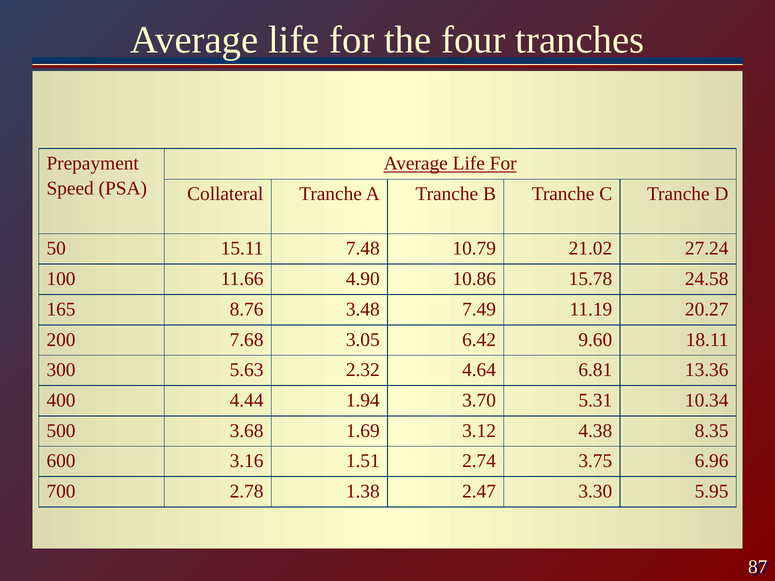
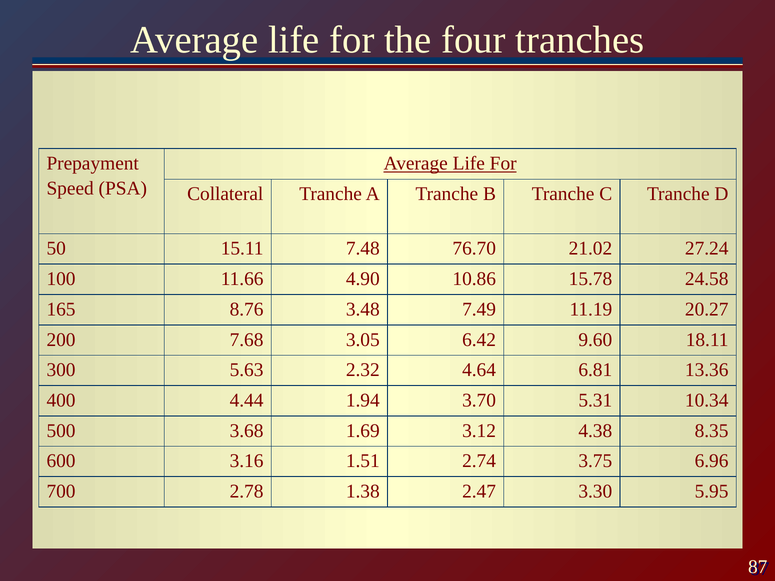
10.79: 10.79 -> 76.70
